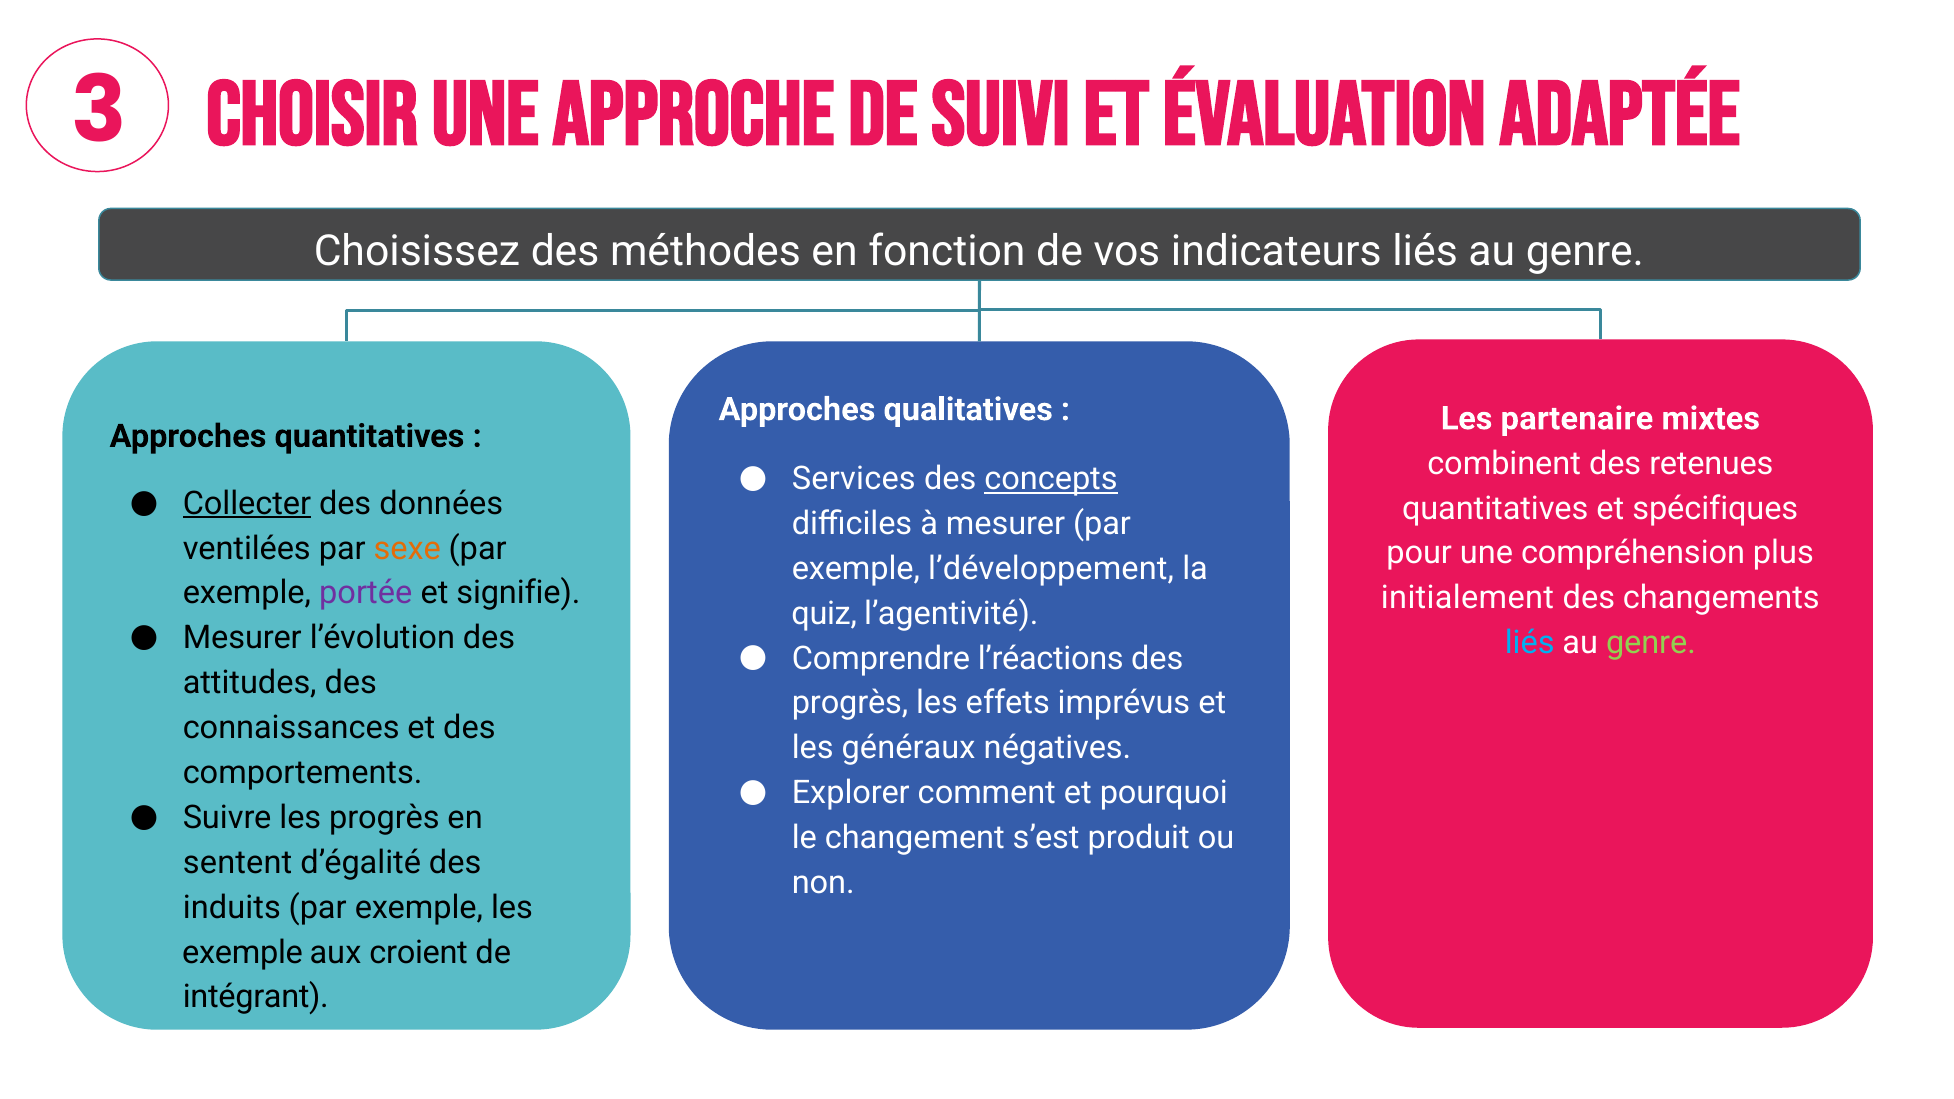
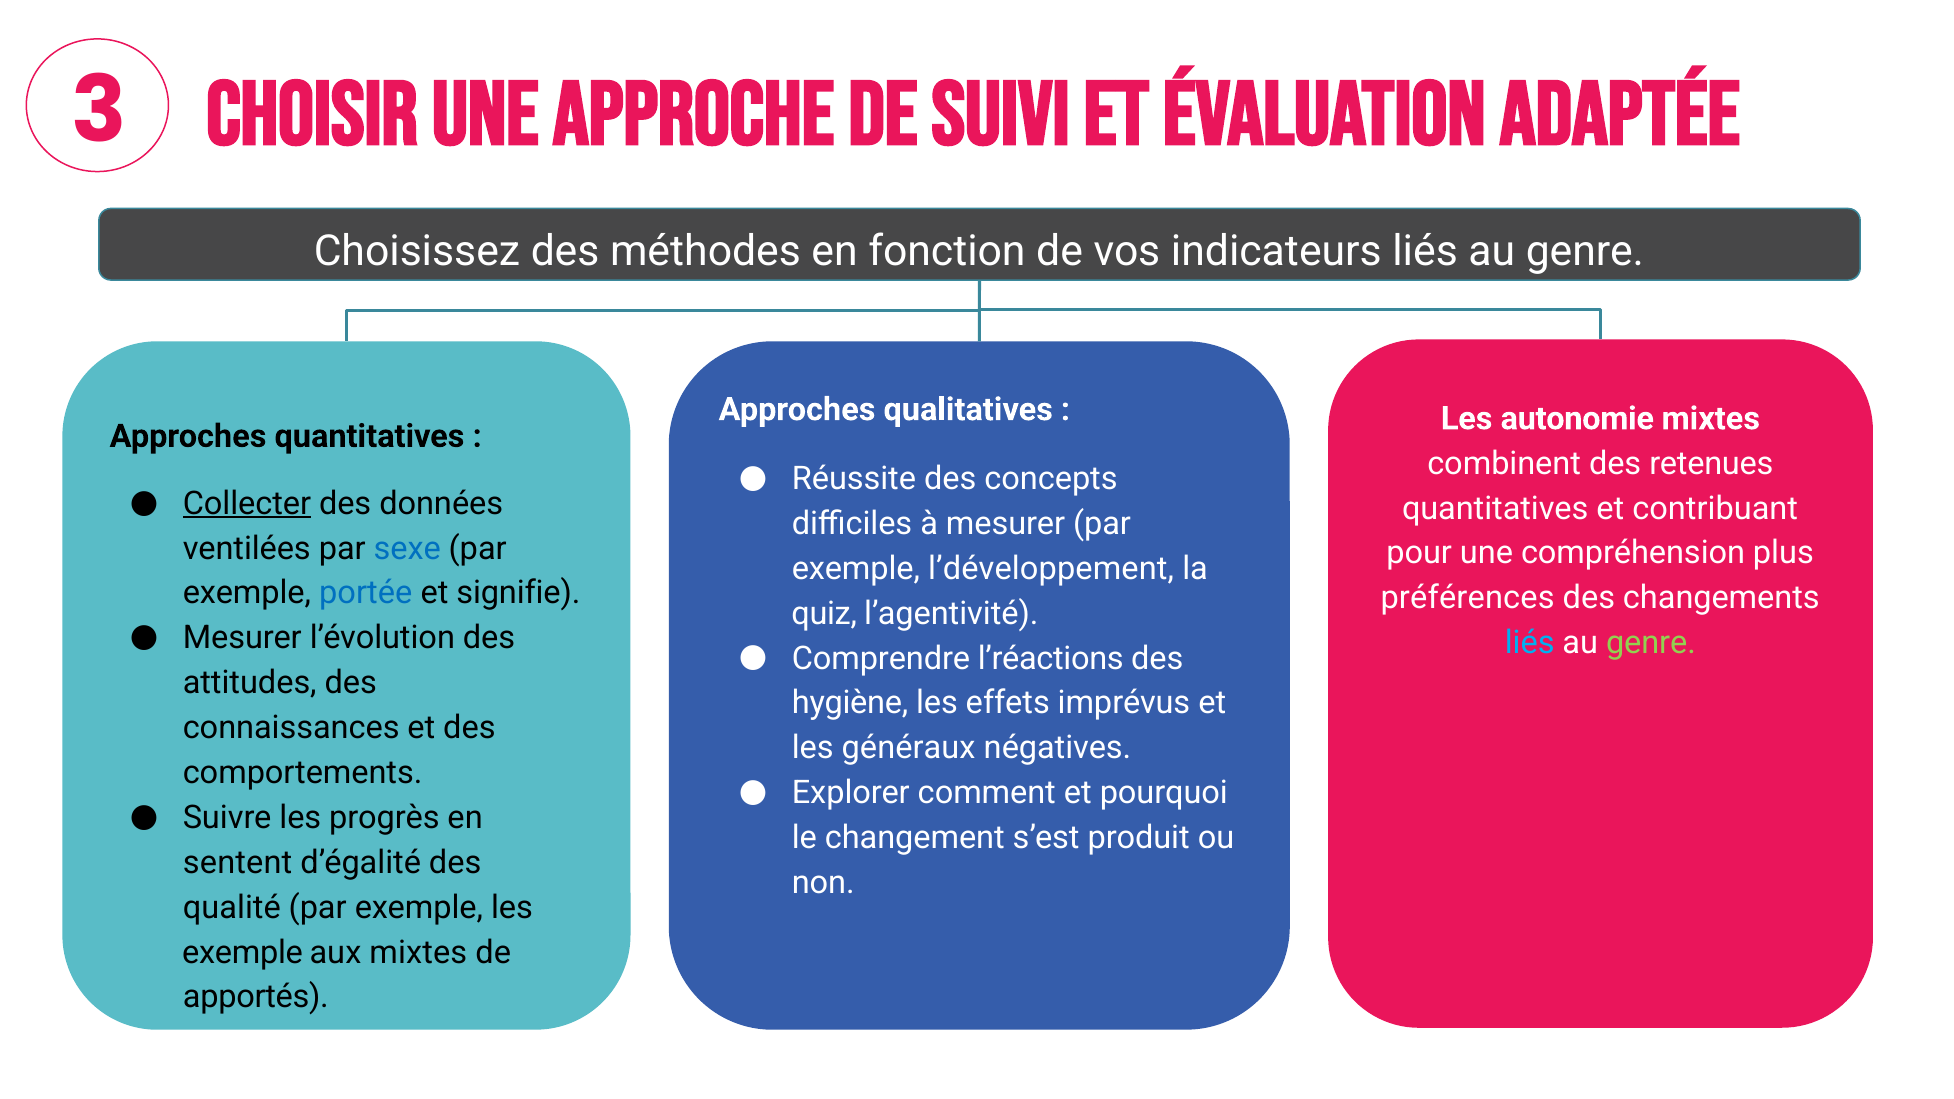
partenaire: partenaire -> autonomie
Services: Services -> Réussite
concepts underline: present -> none
spécifiques: spécifiques -> contribuant
sexe colour: orange -> blue
portée colour: purple -> blue
initialement: initialement -> préférences
progrès at (850, 703): progrès -> hygiène
induits: induits -> qualité
aux croient: croient -> mixtes
intégrant: intégrant -> apportés
